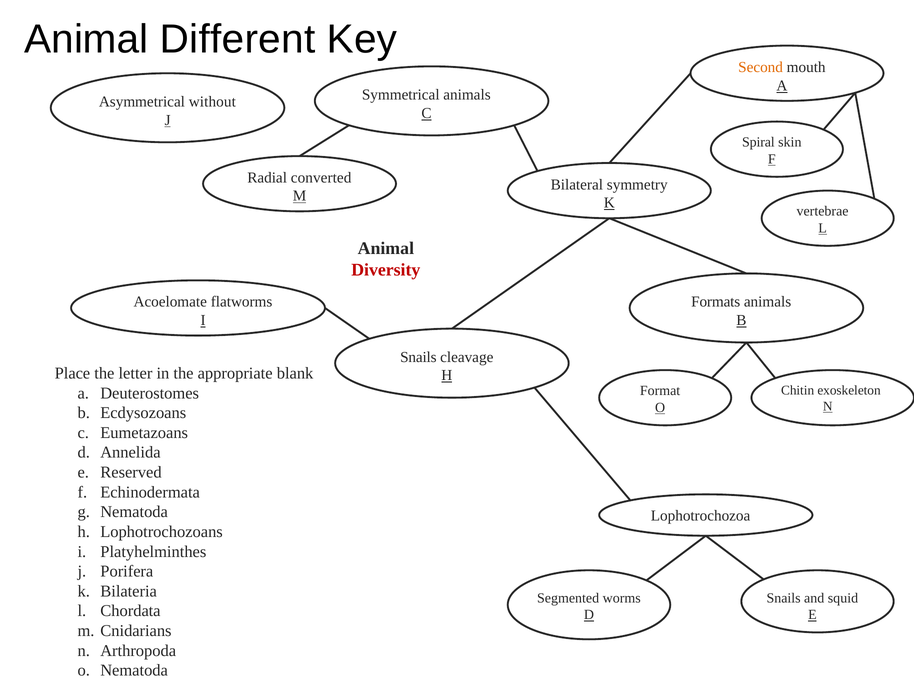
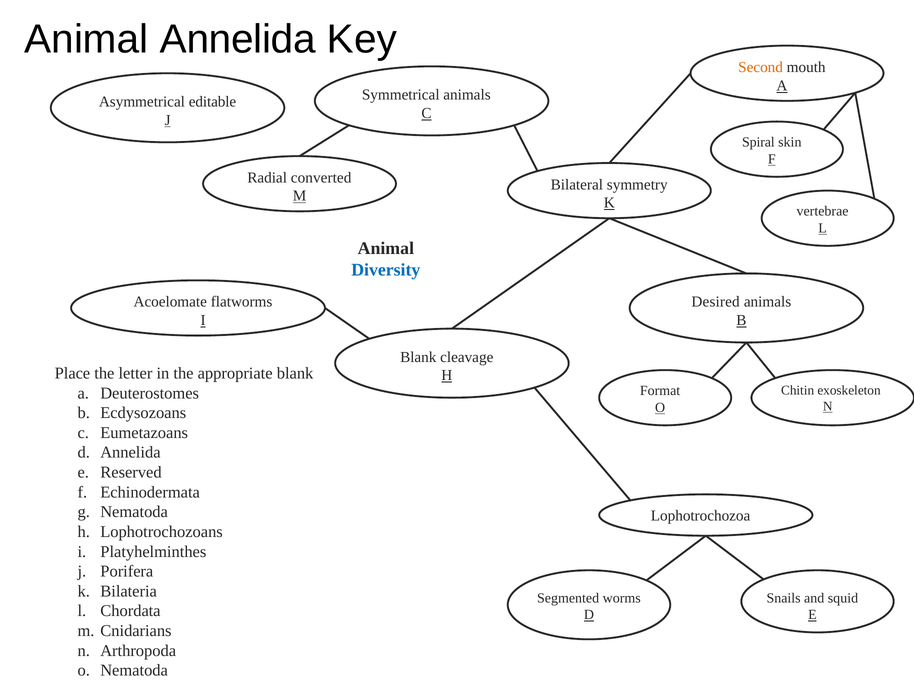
Animal Different: Different -> Annelida
without: without -> editable
Diversity colour: red -> blue
Formats: Formats -> Desired
Snails at (418, 357): Snails -> Blank
